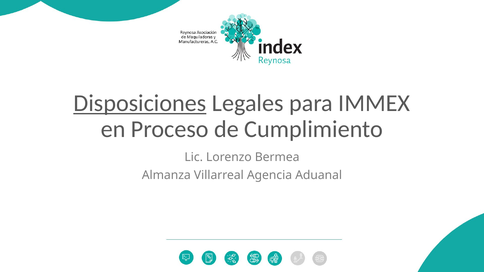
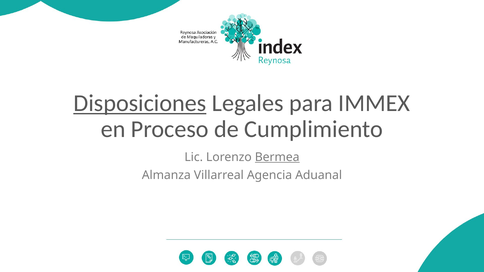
Bermea underline: none -> present
